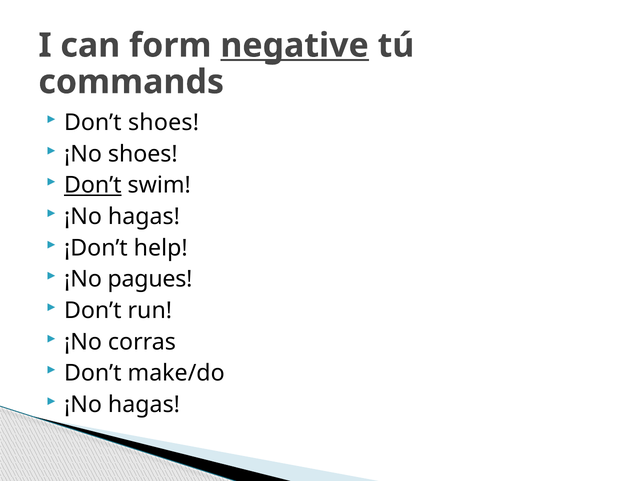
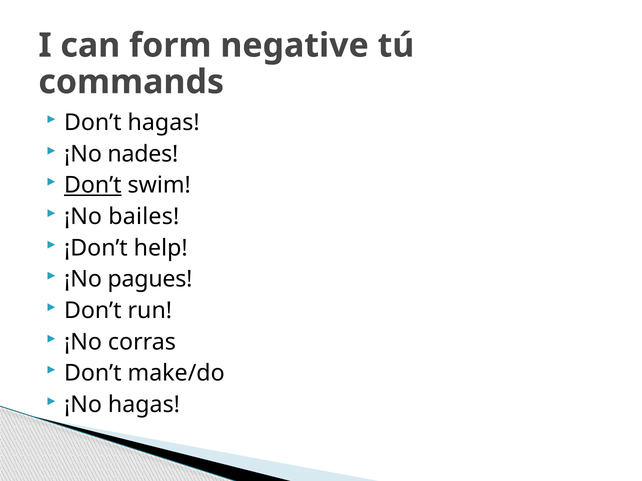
negative underline: present -> none
Don’t shoes: shoes -> hagas
¡No shoes: shoes -> nades
hagas at (144, 217): hagas -> bailes
